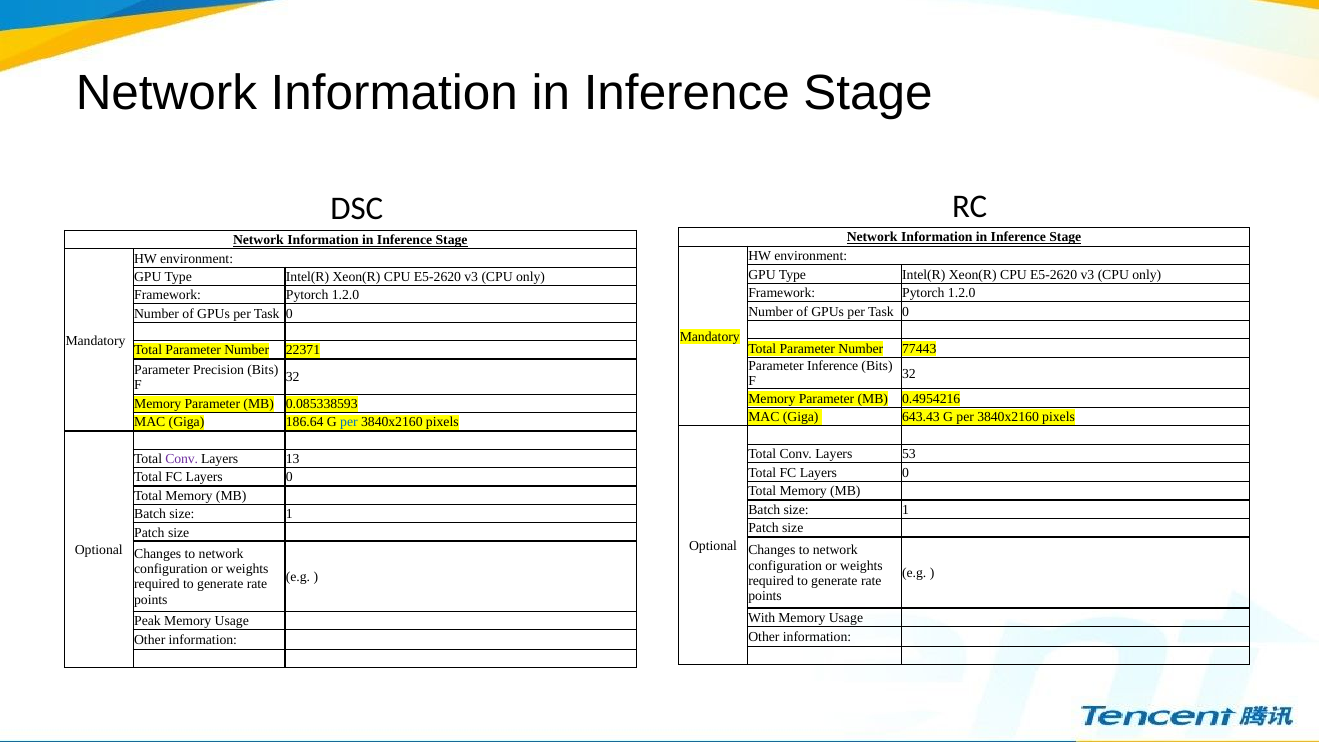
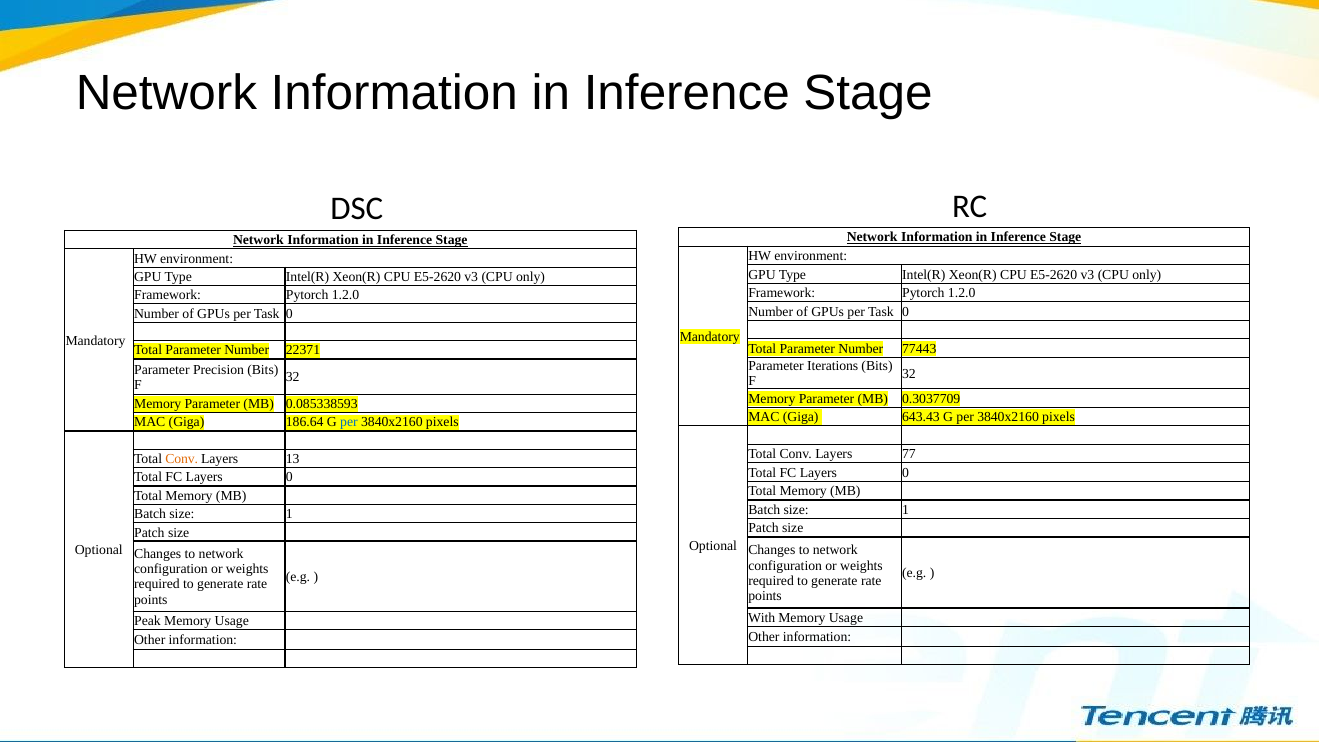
Parameter Inference: Inference -> Iterations
0.4954216: 0.4954216 -> 0.3037709
53: 53 -> 77
Conv at (182, 459) colour: purple -> orange
